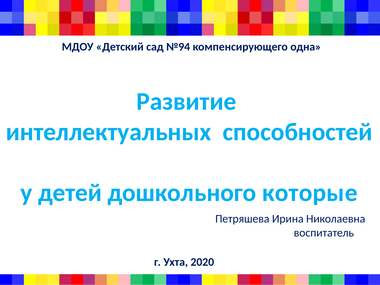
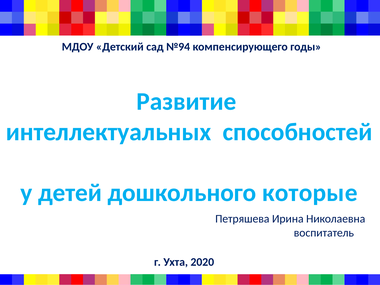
одна: одна -> годы
